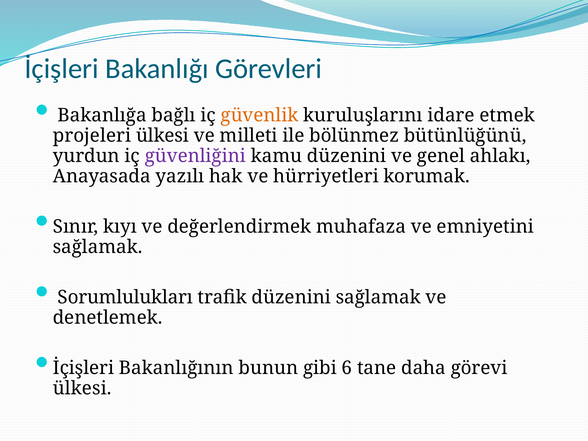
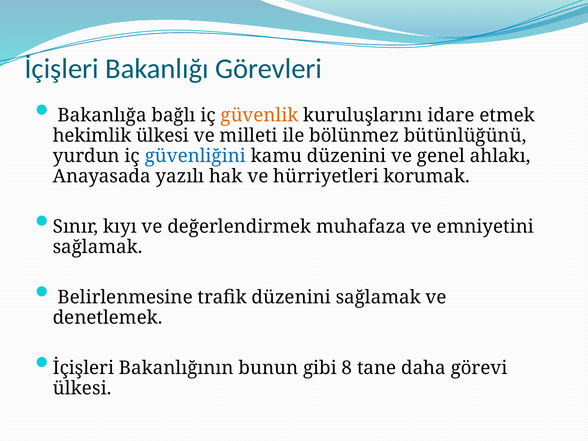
projeleri: projeleri -> hekimlik
güvenliğini colour: purple -> blue
Sorumlulukları: Sorumlulukları -> Belirlenmesine
6: 6 -> 8
